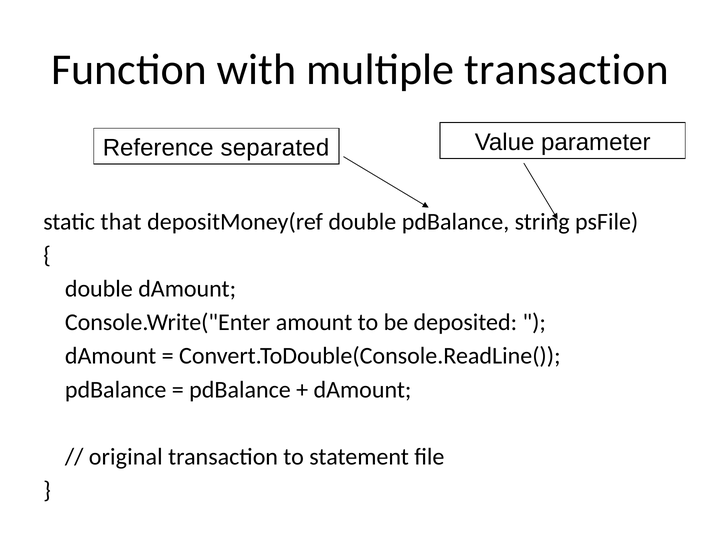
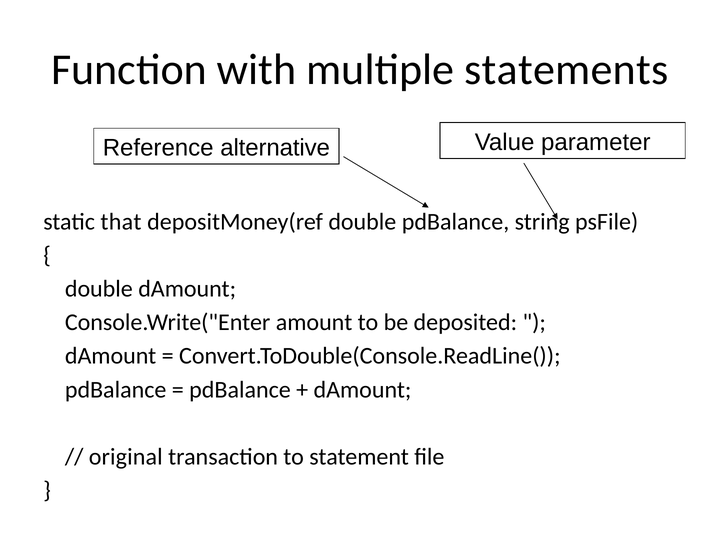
multiple transaction: transaction -> statements
separated: separated -> alternative
